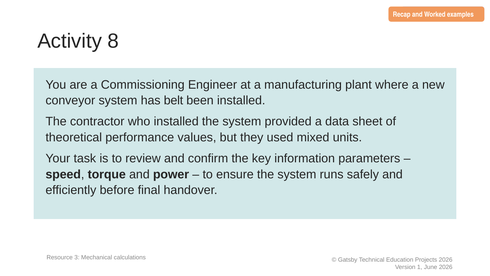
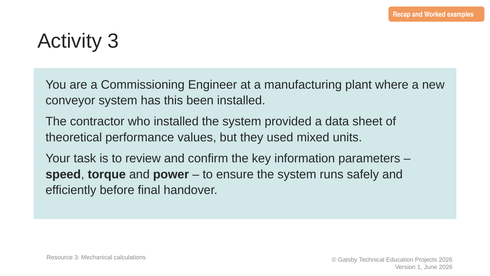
Activity 8: 8 -> 3
belt: belt -> this
